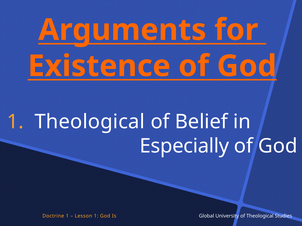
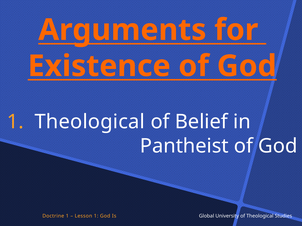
Especially: Especially -> Pantheist
